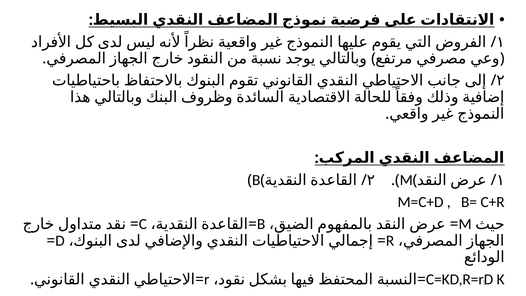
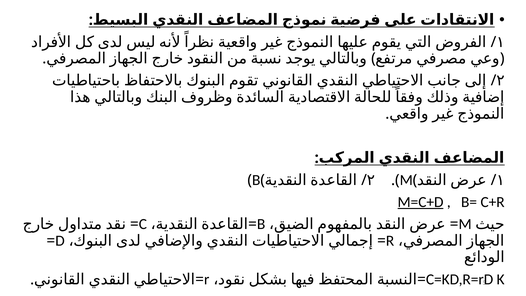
M=C+D underline: none -> present
